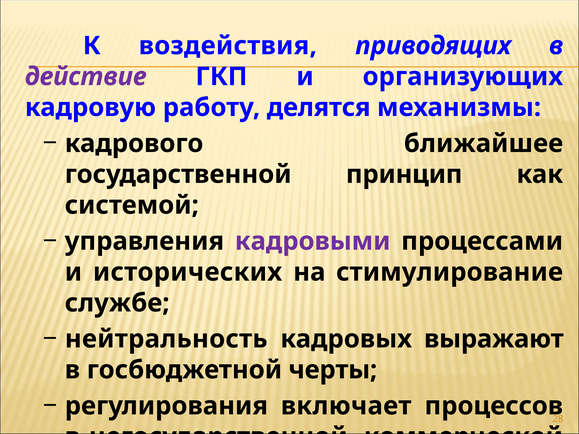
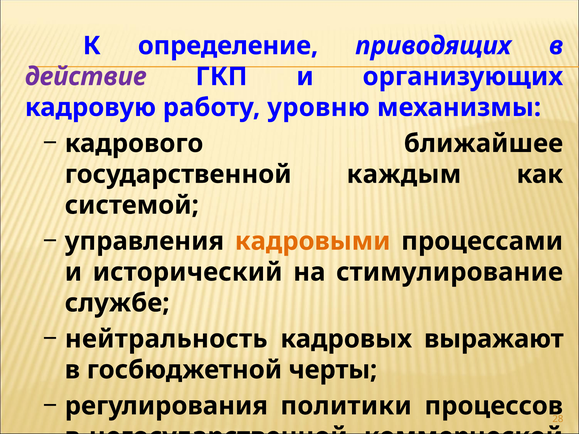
воздействия: воздействия -> определение
делятся: делятся -> уровню
принцип: принцип -> каждым
кадровыми colour: purple -> orange
исторических: исторических -> исторический
включает: включает -> политики
